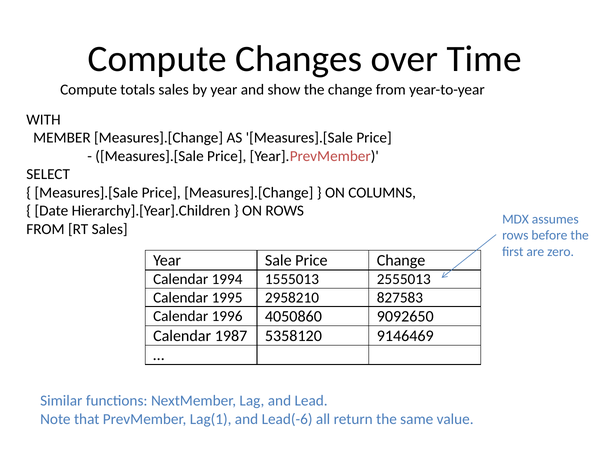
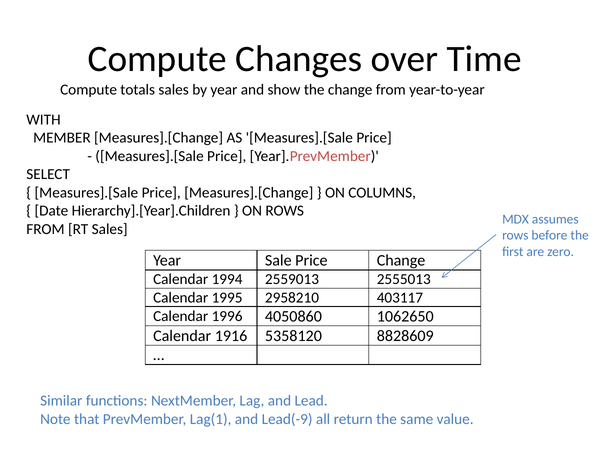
1555013: 1555013 -> 2559013
827583: 827583 -> 403117
9092650: 9092650 -> 1062650
1987: 1987 -> 1916
9146469: 9146469 -> 8828609
Lead(-6: Lead(-6 -> Lead(-9
